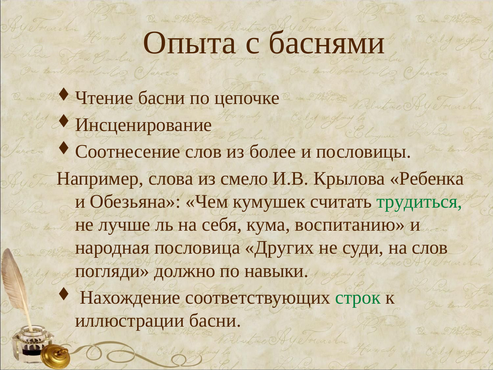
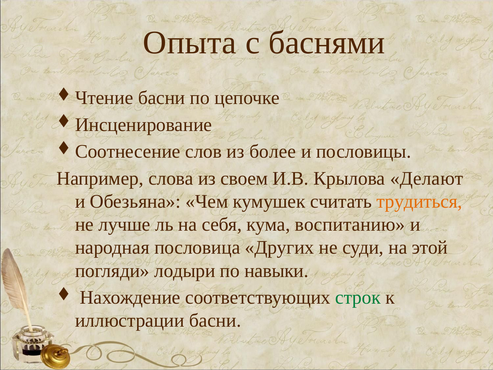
смело: смело -> своем
Ребенка: Ребенка -> Делают
трудиться colour: green -> orange
на слов: слов -> этой
должно: должно -> лодыри
